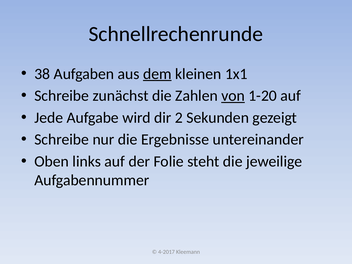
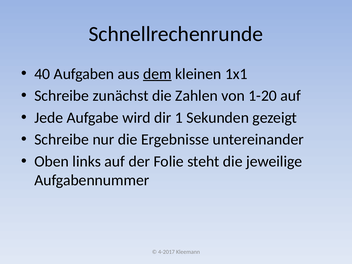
38: 38 -> 40
von underline: present -> none
2: 2 -> 1
